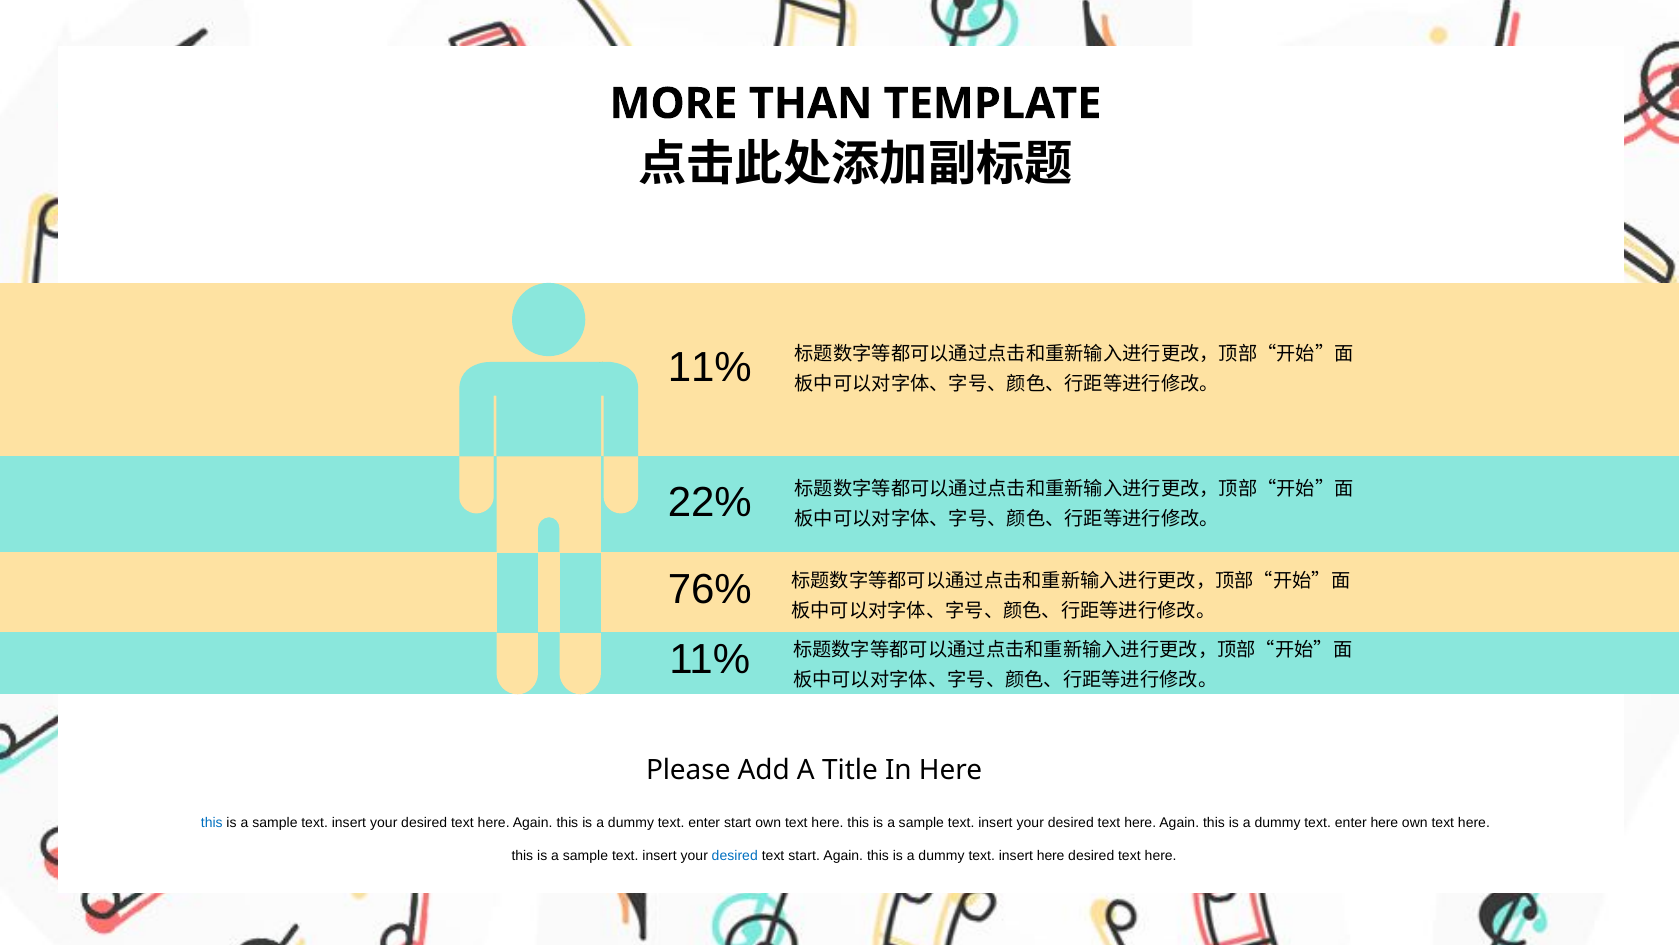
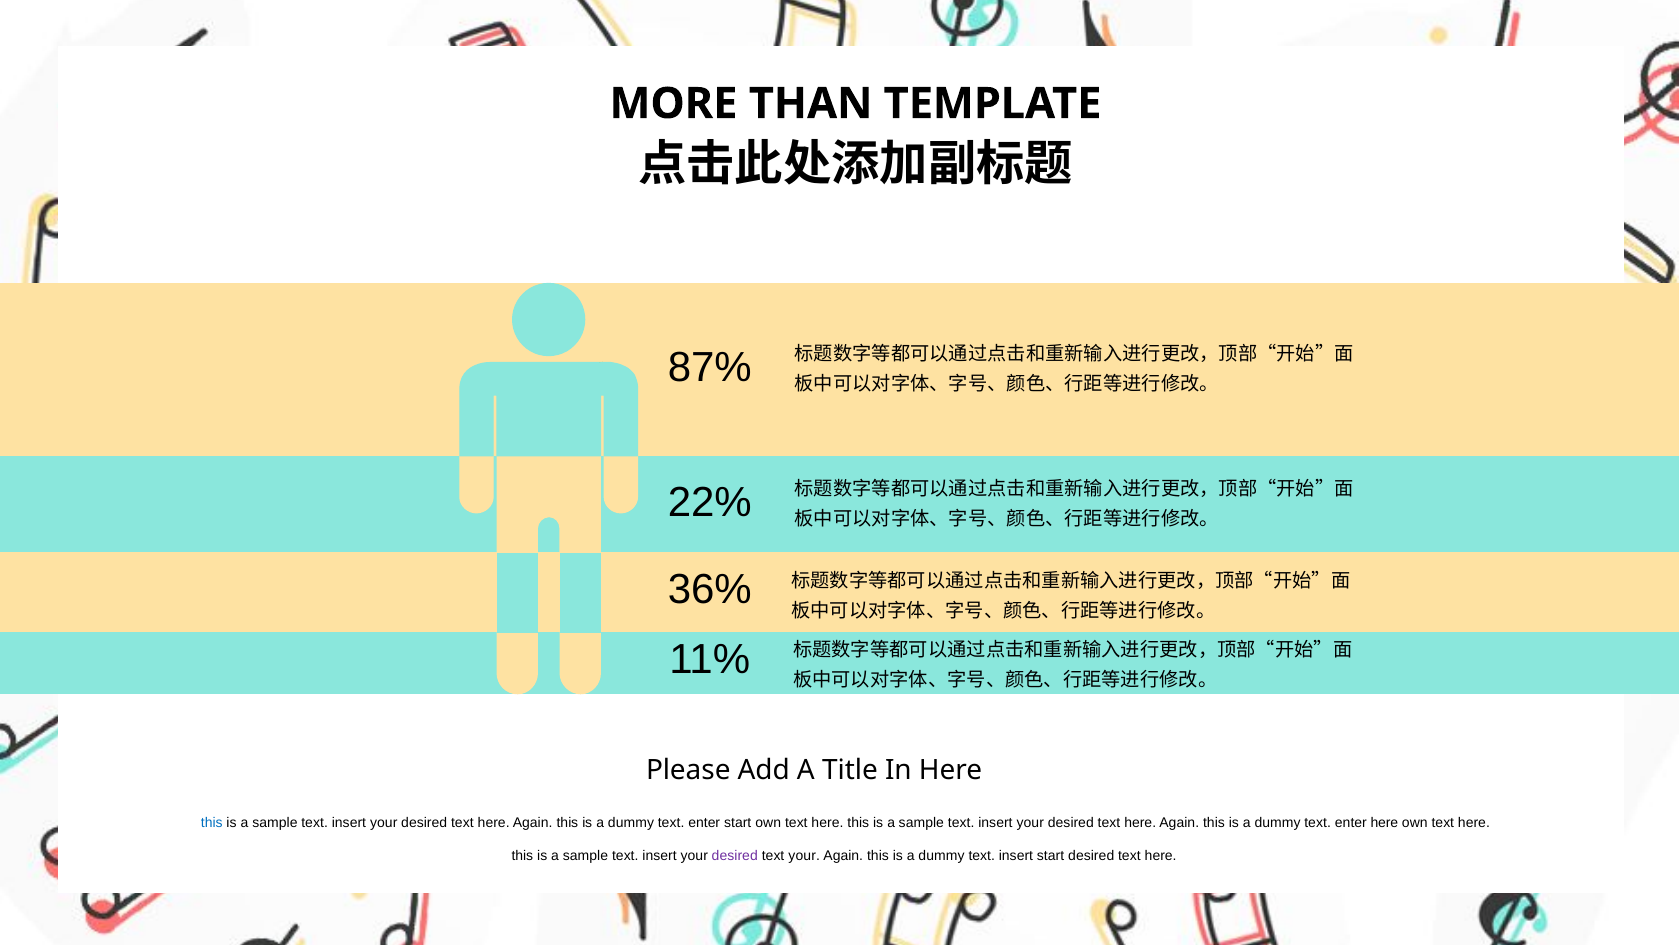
11% at (710, 368): 11% -> 87%
76%: 76% -> 36%
desired at (735, 855) colour: blue -> purple
text start: start -> your
insert here: here -> start
